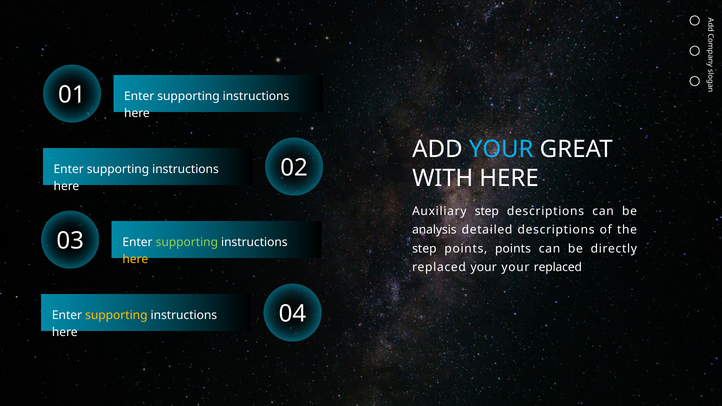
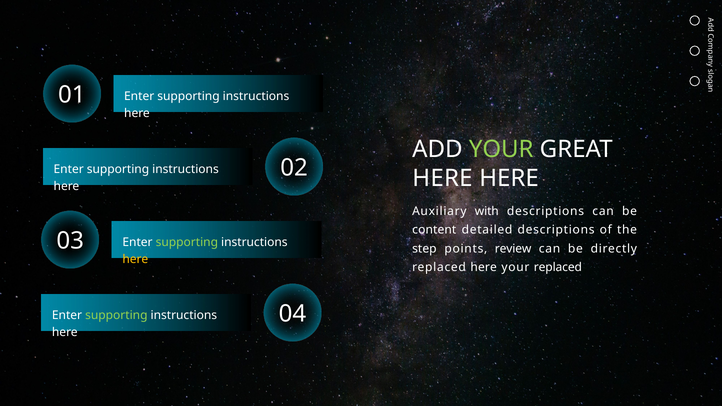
YOUR at (501, 149) colour: light blue -> light green
WITH at (443, 178): WITH -> HERE
Auxiliary step: step -> with
analysis: analysis -> content
points points: points -> review
replaced your: your -> here
supporting at (116, 315) colour: yellow -> light green
